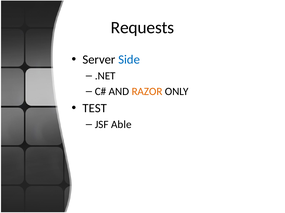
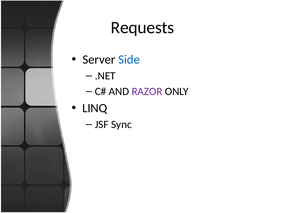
RAZOR colour: orange -> purple
TEST: TEST -> LINQ
Able: Able -> Sync
